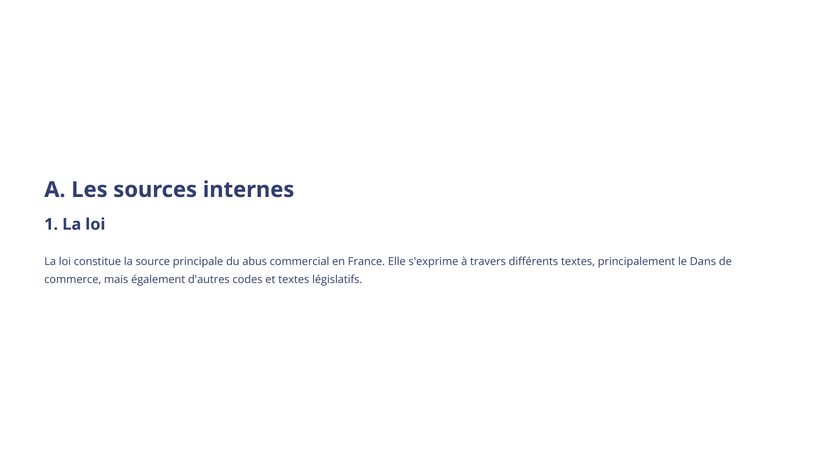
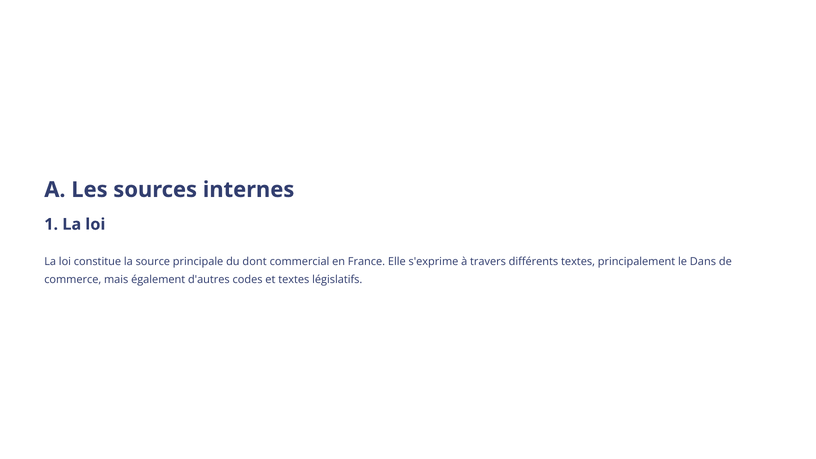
abus: abus -> dont
